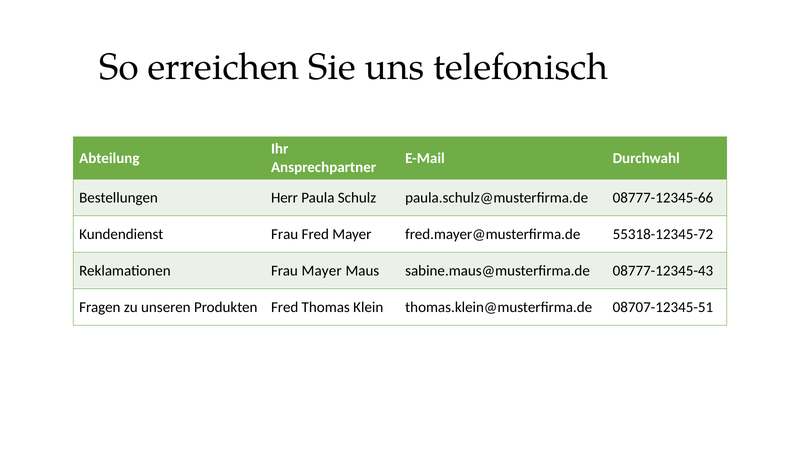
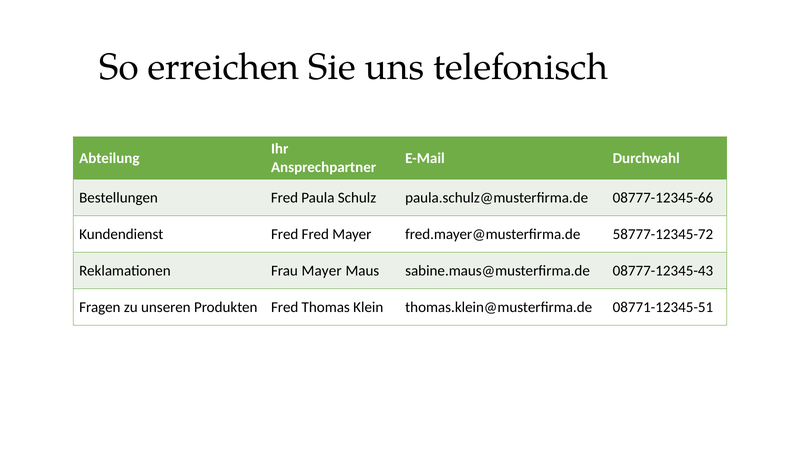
Bestellungen Herr: Herr -> Fred
Kundendienst Frau: Frau -> Fred
55318-12345-72: 55318-12345-72 -> 58777-12345-72
08707-12345-51: 08707-12345-51 -> 08771-12345-51
